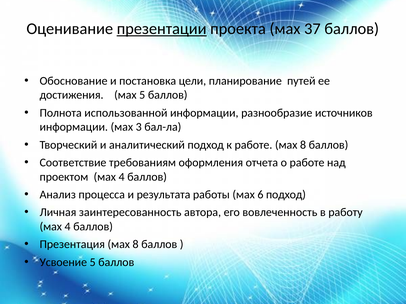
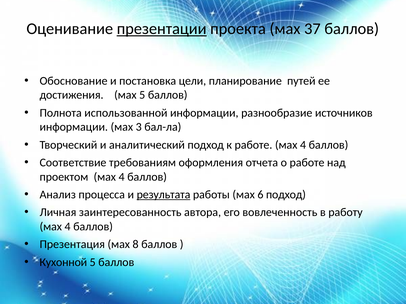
работе мах 8: 8 -> 4
результата underline: none -> present
Усвоение: Усвоение -> Кухонной
